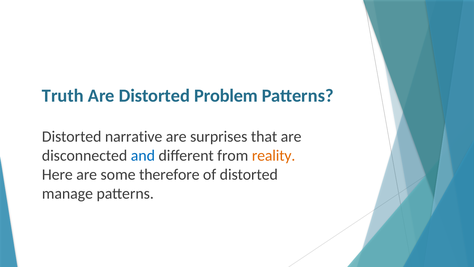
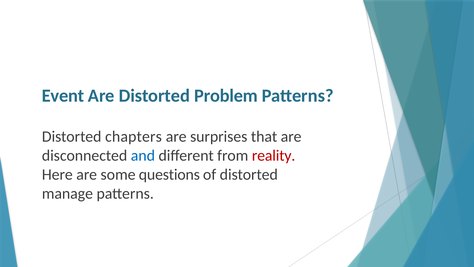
Truth: Truth -> Event
narrative: narrative -> chapters
reality colour: orange -> red
therefore: therefore -> questions
